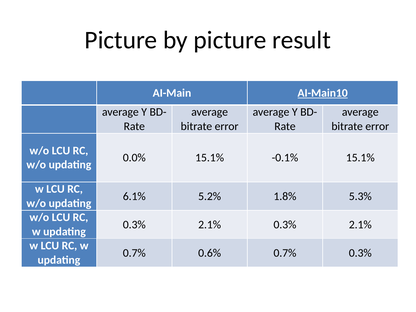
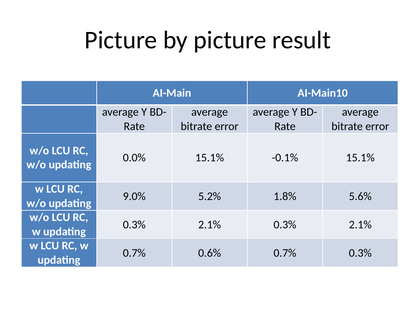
AI-Main10 underline: present -> none
6.1%: 6.1% -> 9.0%
5.3%: 5.3% -> 5.6%
